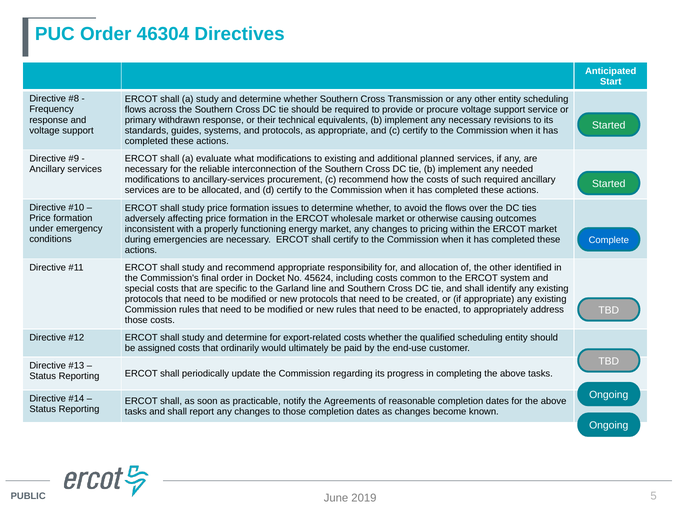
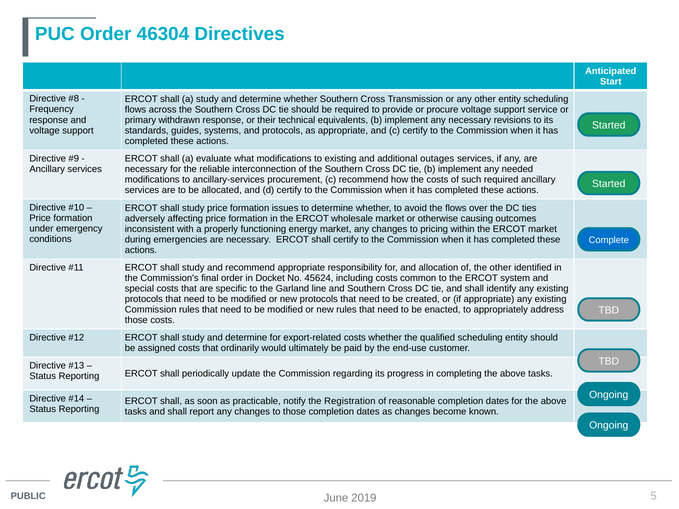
planned: planned -> outages
Agreements: Agreements -> Registration
